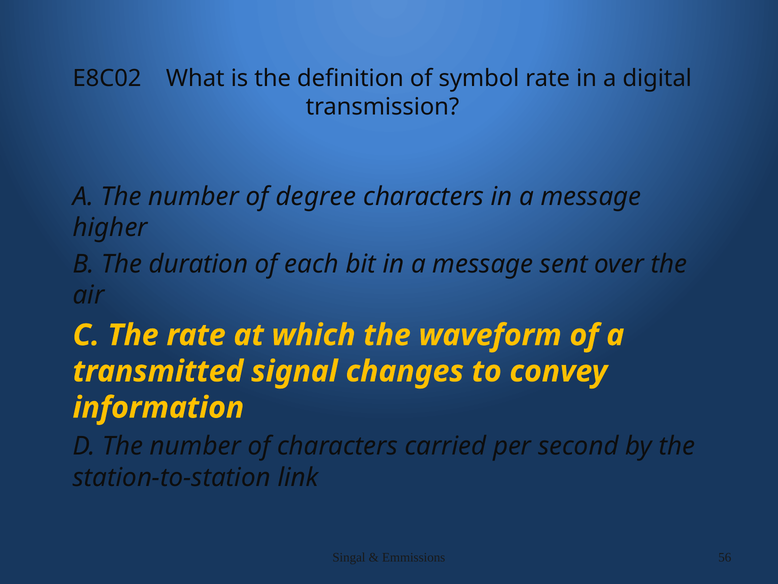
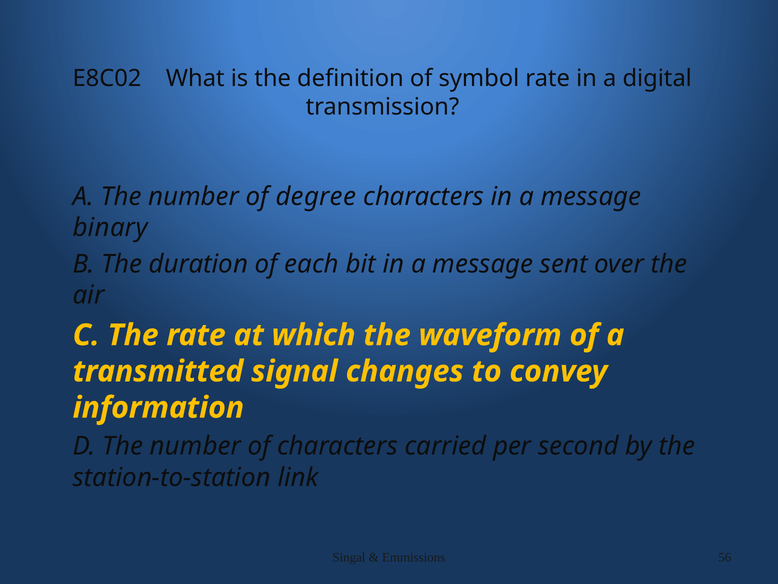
higher: higher -> binary
